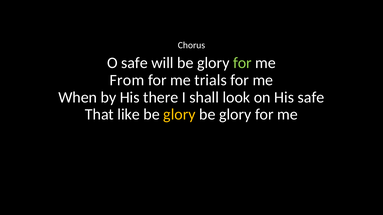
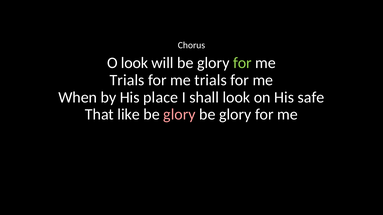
O safe: safe -> look
From at (127, 80): From -> Trials
there: there -> place
glory at (179, 115) colour: yellow -> pink
